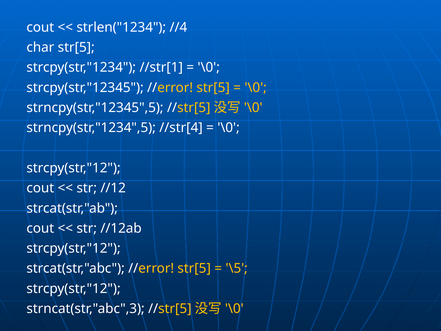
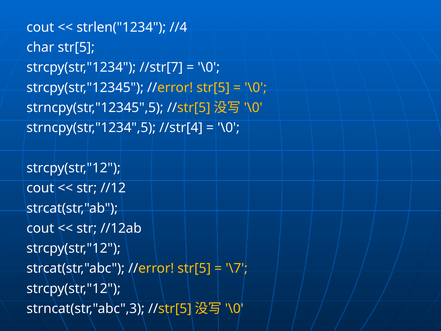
//str[1: //str[1 -> //str[7
\5: \5 -> \7
